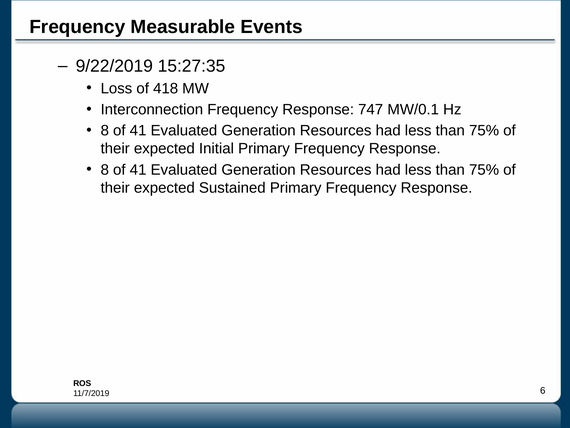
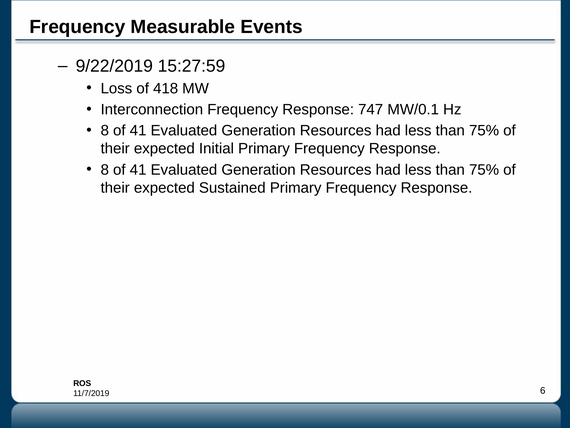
15:27:35: 15:27:35 -> 15:27:59
